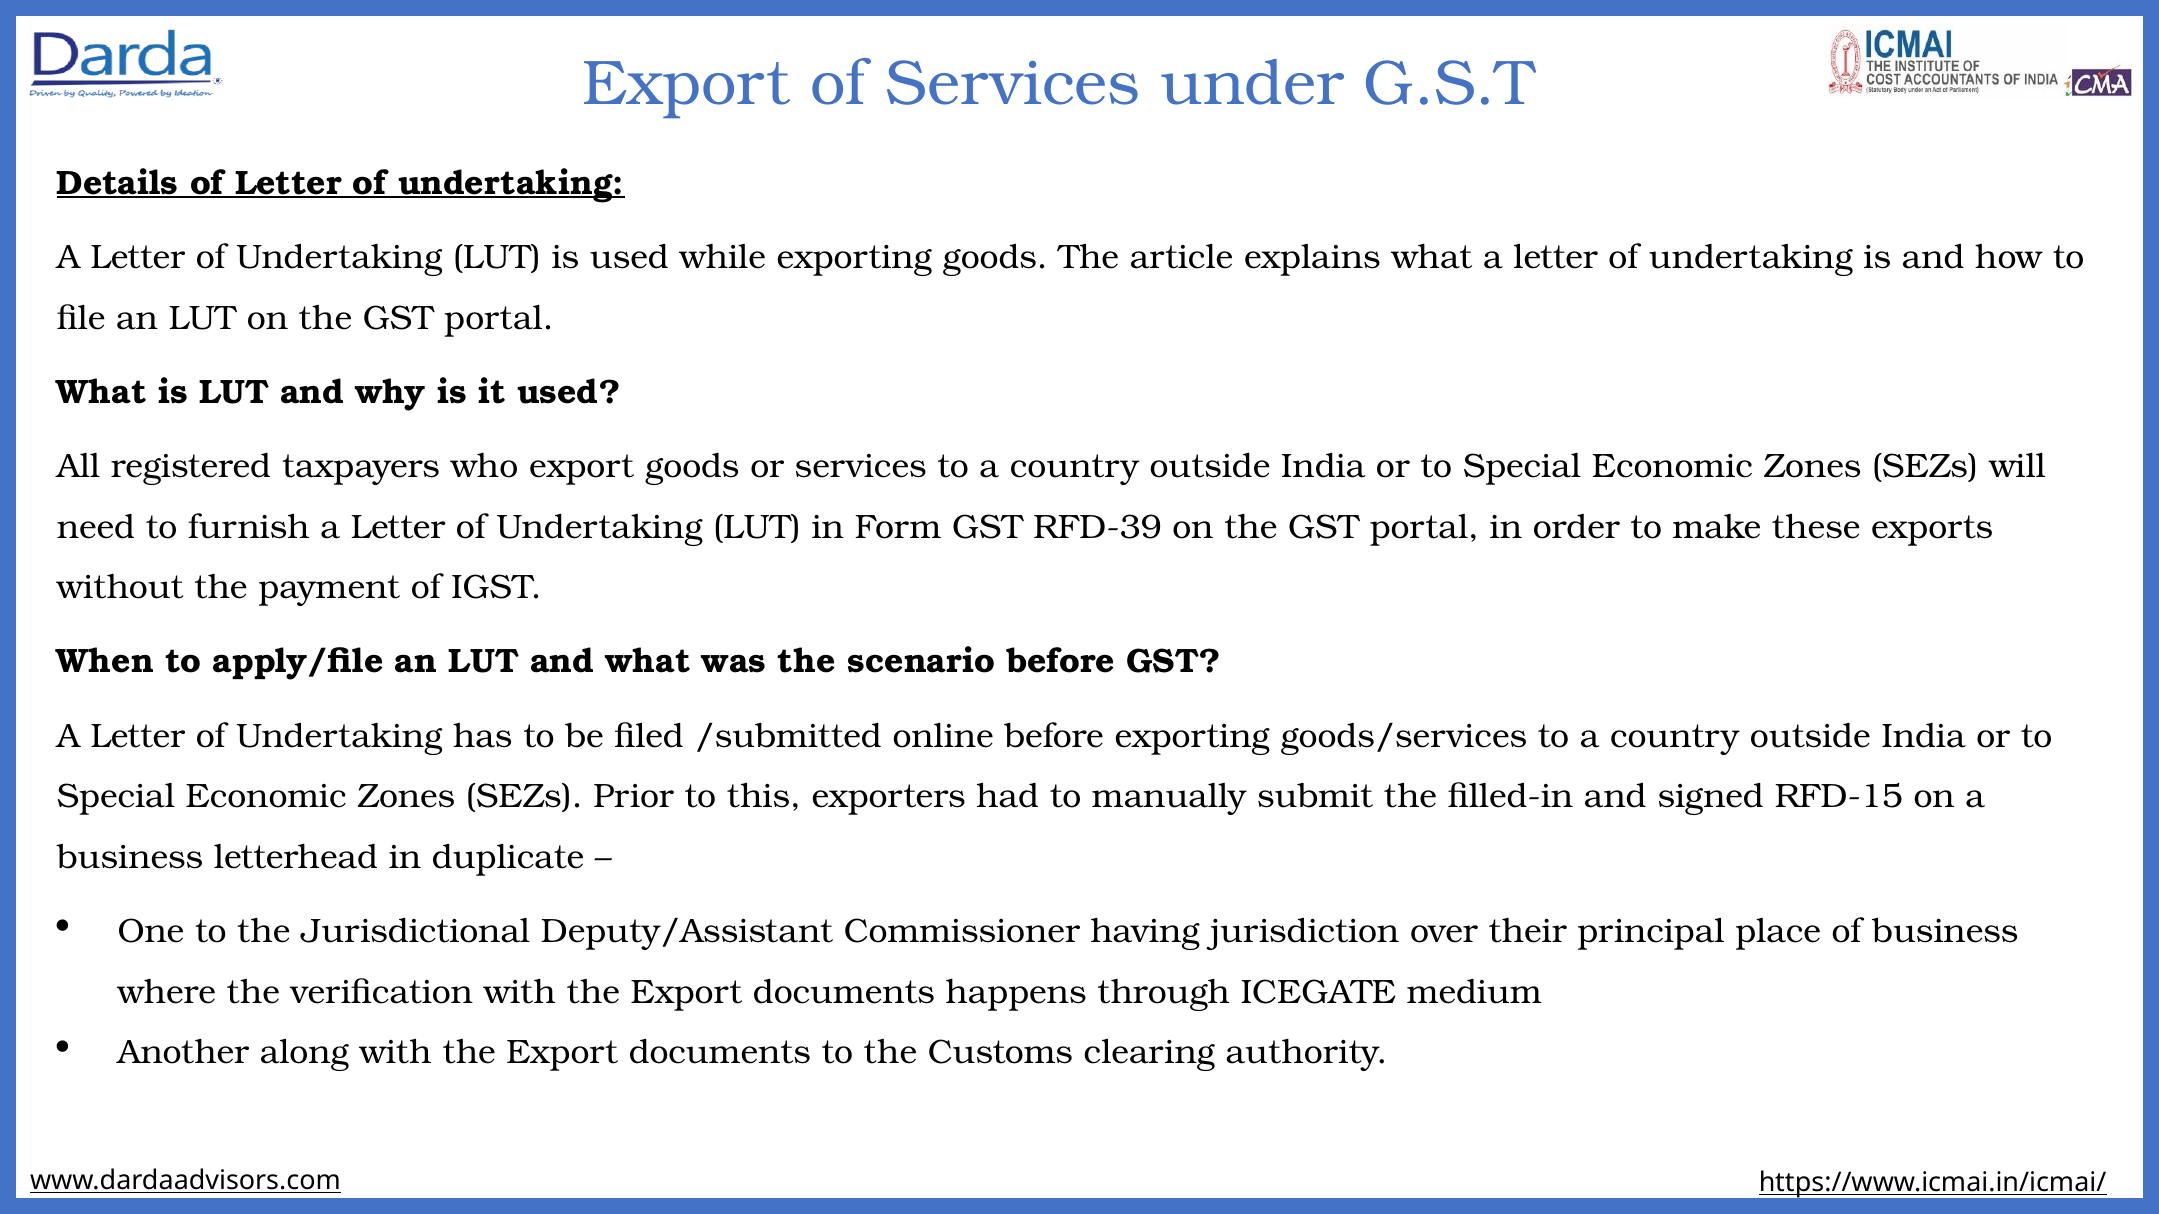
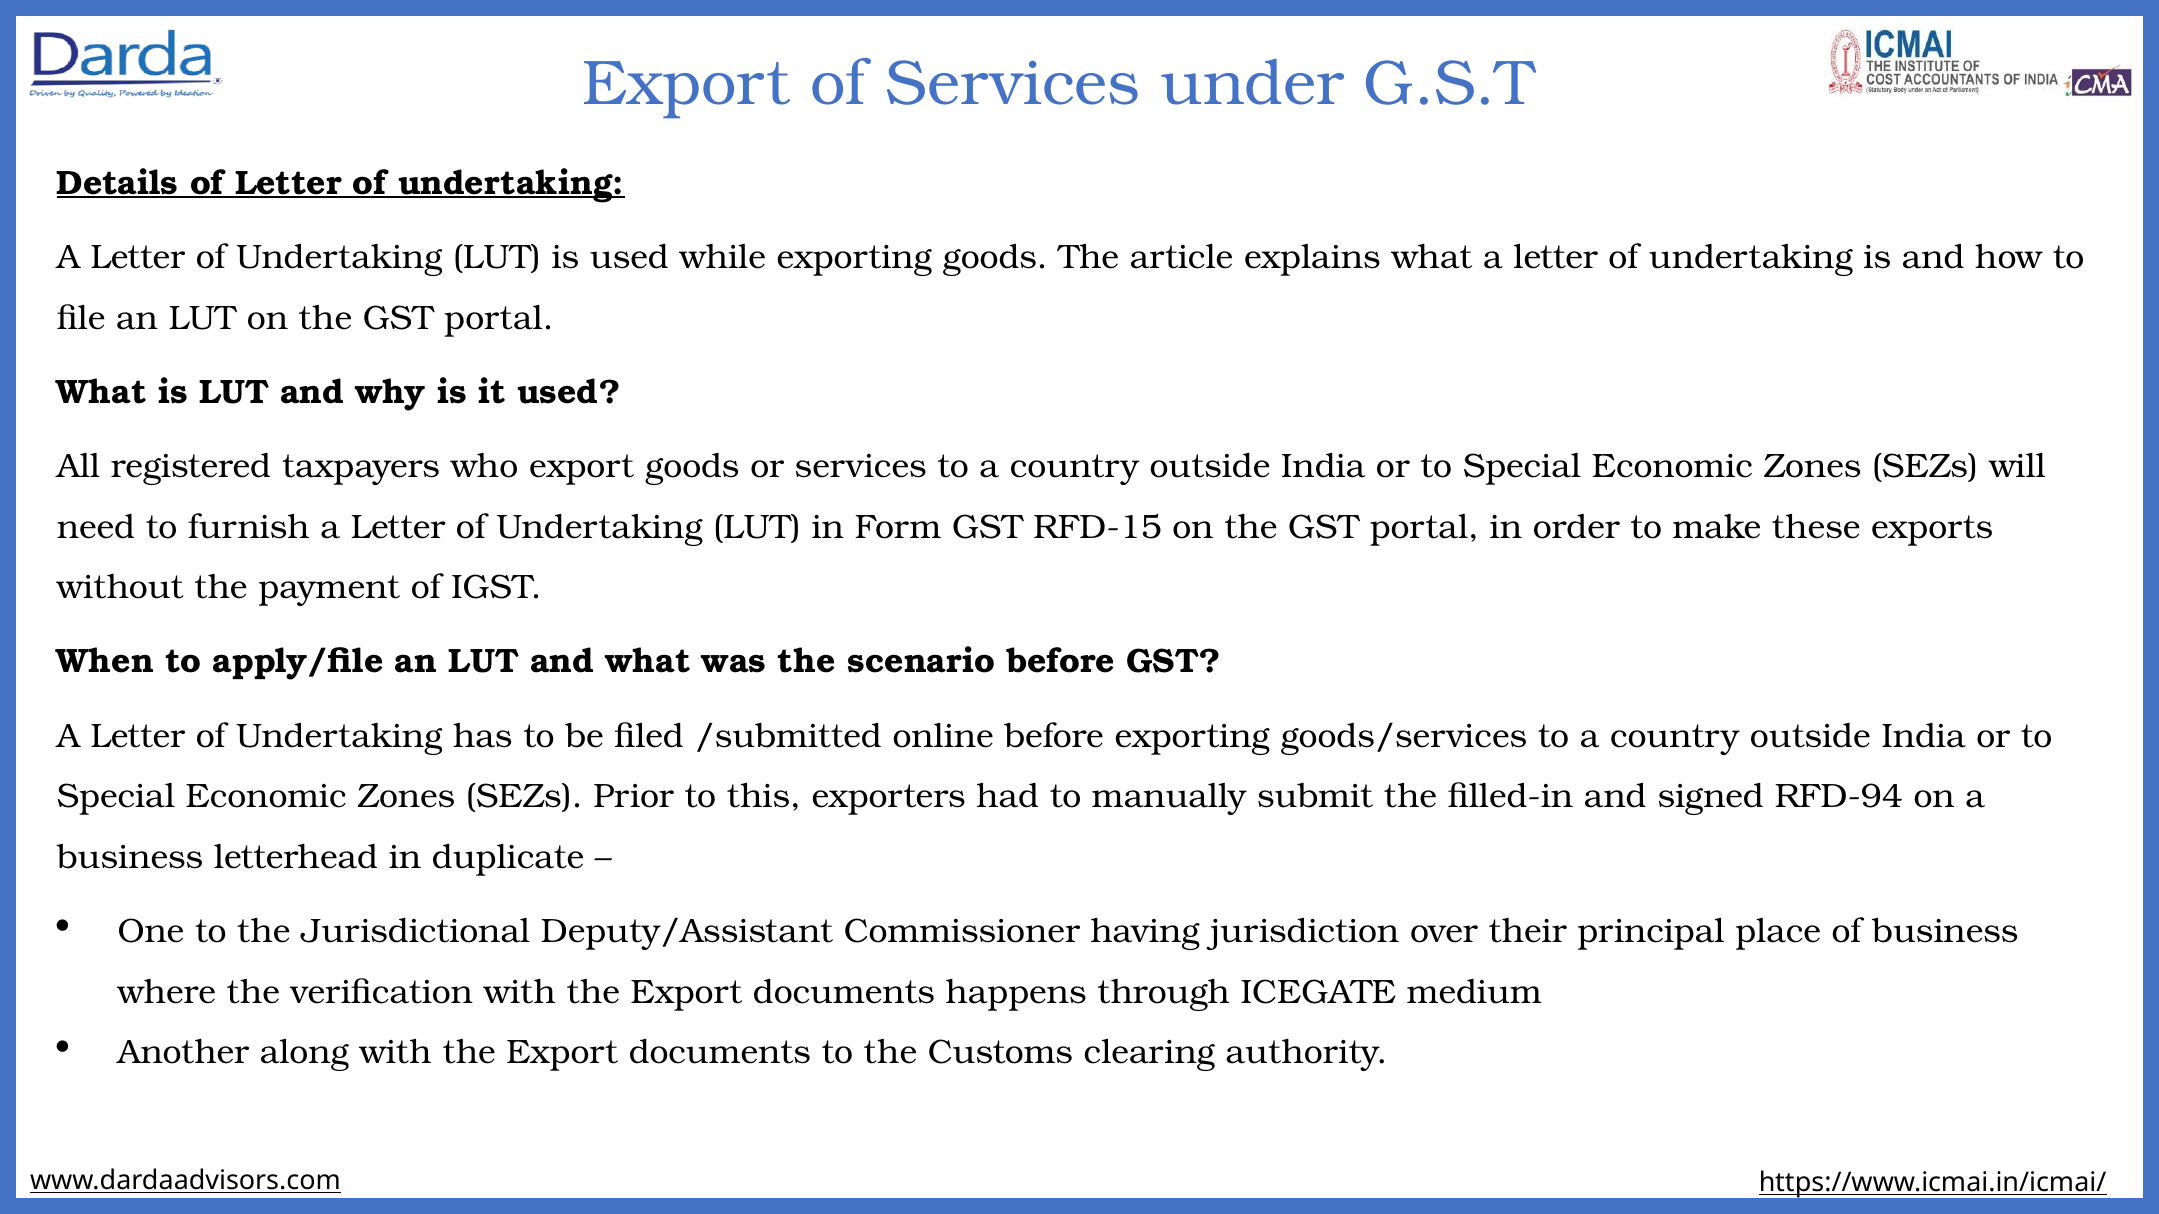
RFD-39: RFD-39 -> RFD-15
RFD-15: RFD-15 -> RFD-94
